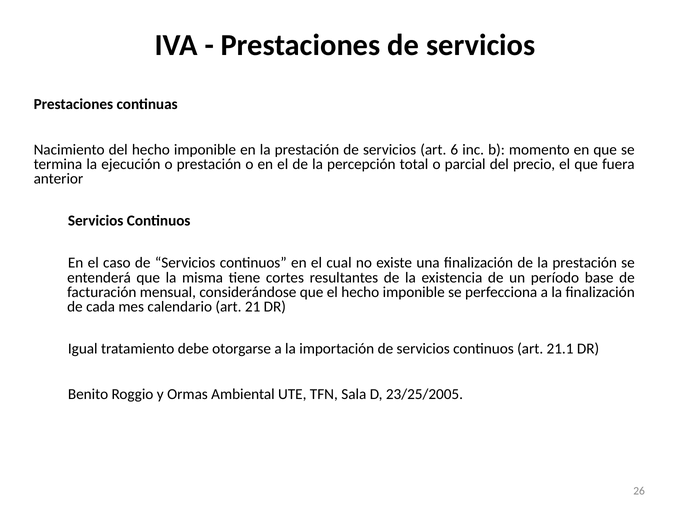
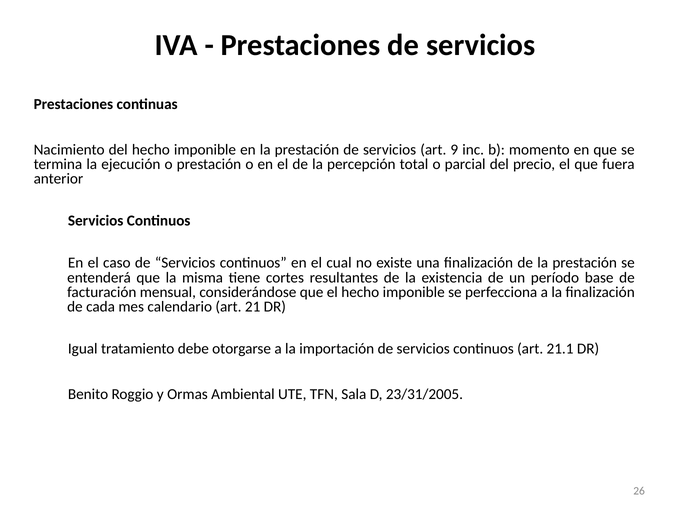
6: 6 -> 9
23/25/2005: 23/25/2005 -> 23/31/2005
